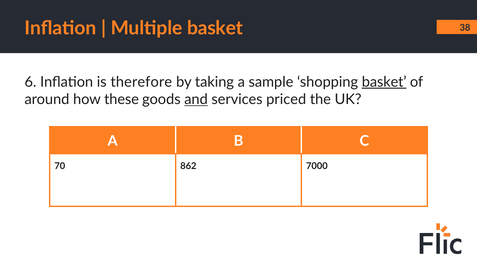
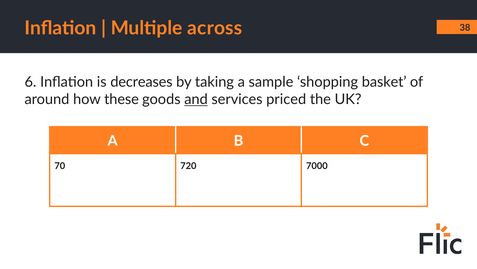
Multiple basket: basket -> across
therefore: therefore -> decreases
basket at (384, 82) underline: present -> none
862: 862 -> 720
